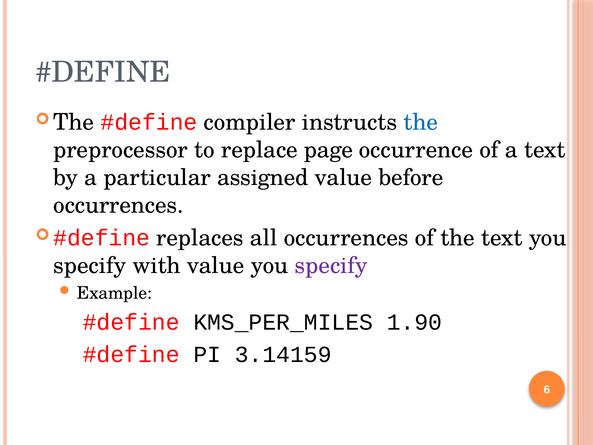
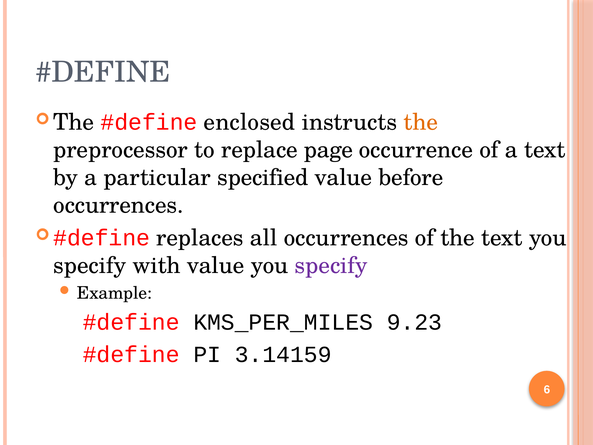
compiler: compiler -> enclosed
the at (421, 122) colour: blue -> orange
assigned: assigned -> specified
1.90: 1.90 -> 9.23
